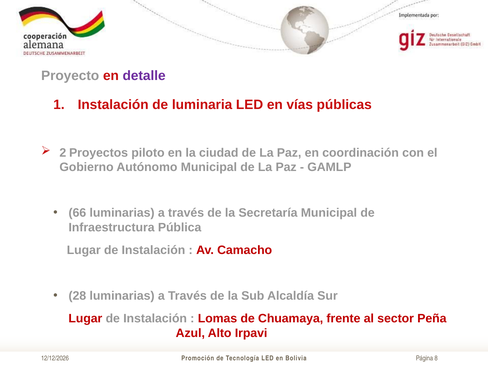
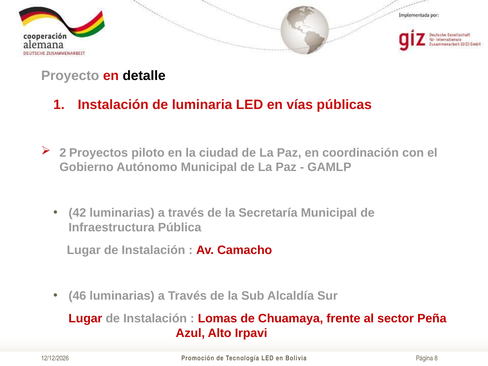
detalle colour: purple -> black
66: 66 -> 42
28: 28 -> 46
